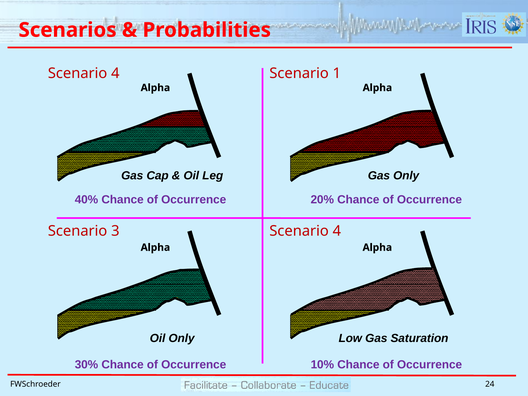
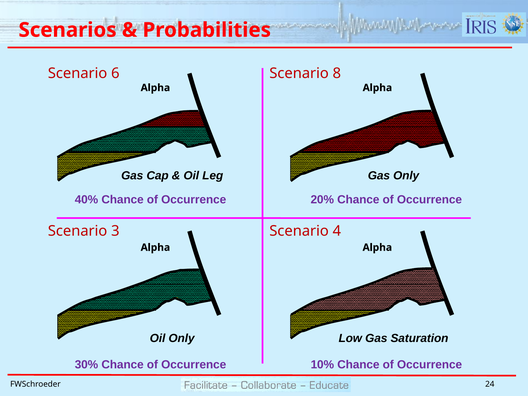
4 at (115, 73): 4 -> 6
1: 1 -> 8
